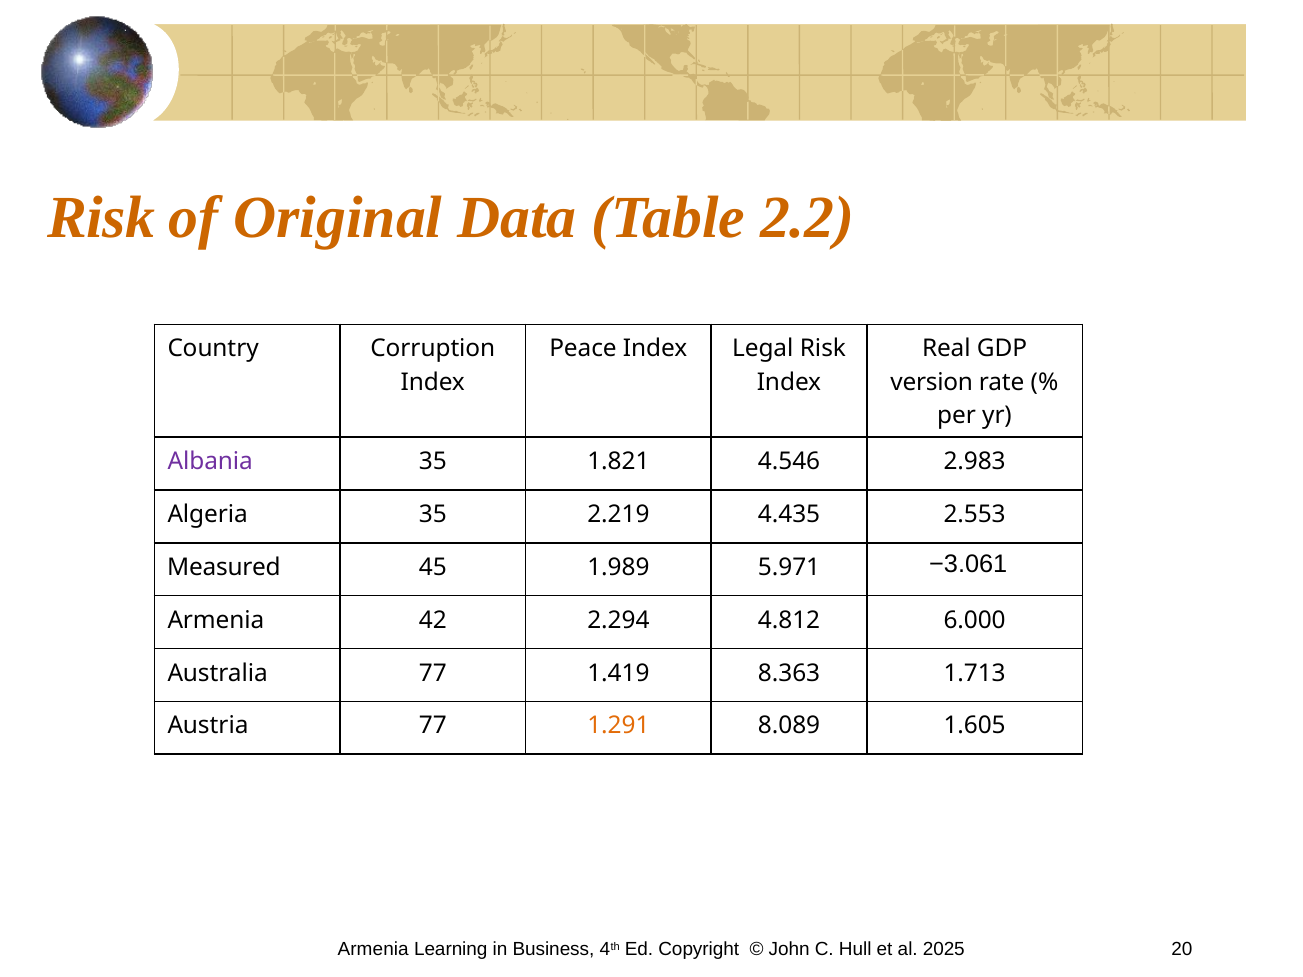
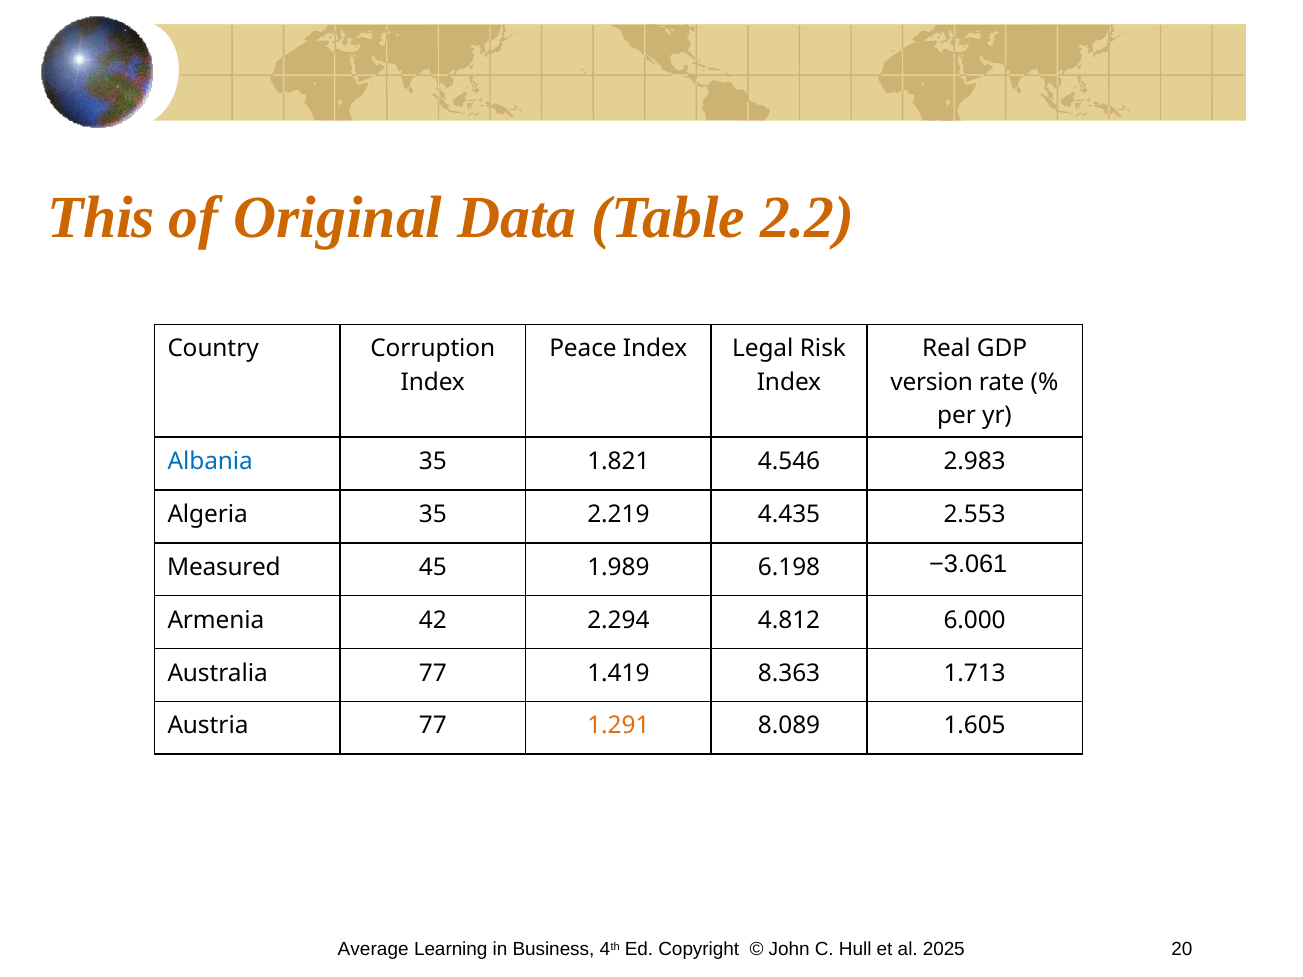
Risk at (101, 218): Risk -> This
Albania colour: purple -> blue
5.971: 5.971 -> 6.198
Armenia at (373, 950): Armenia -> Average
